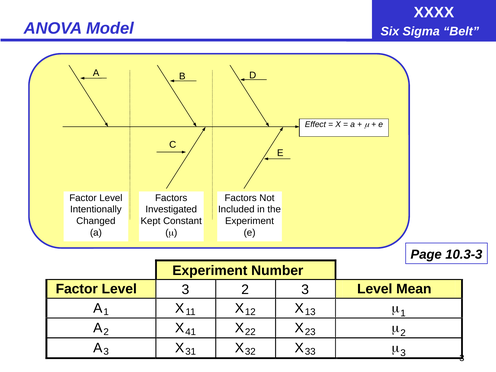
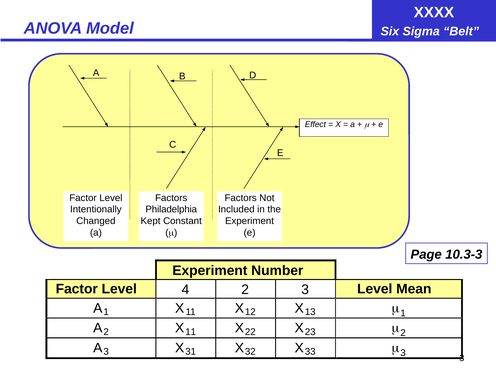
Investigated: Investigated -> Philadelphia
Level 3: 3 -> 4
2 X 41: 41 -> 11
